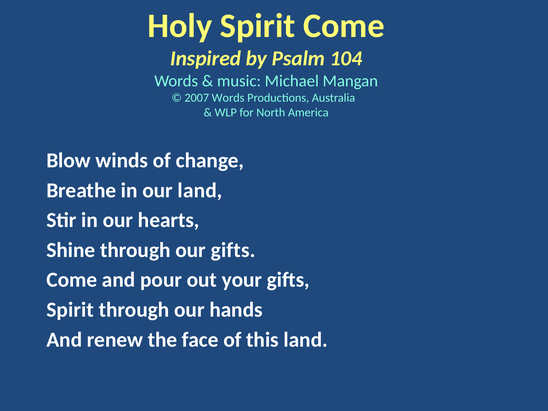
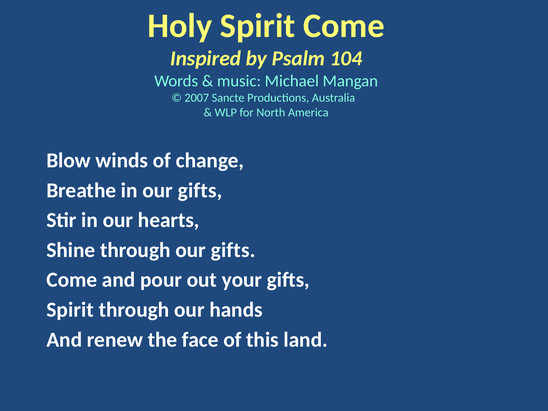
2007 Words: Words -> Sancte
in our land: land -> gifts
